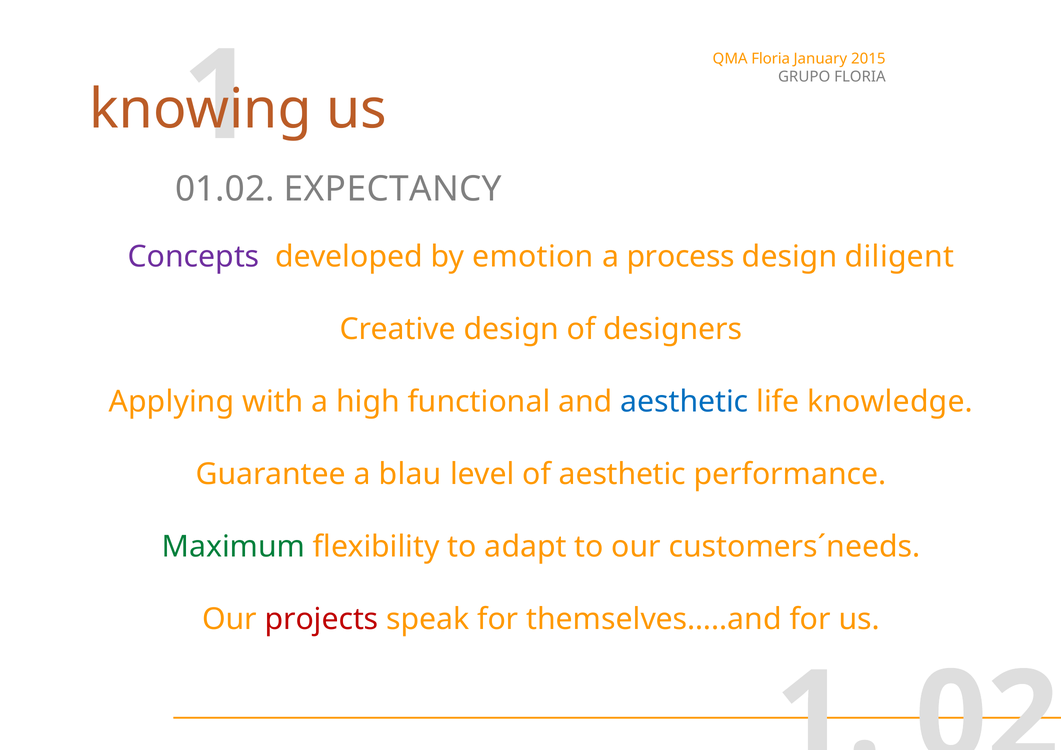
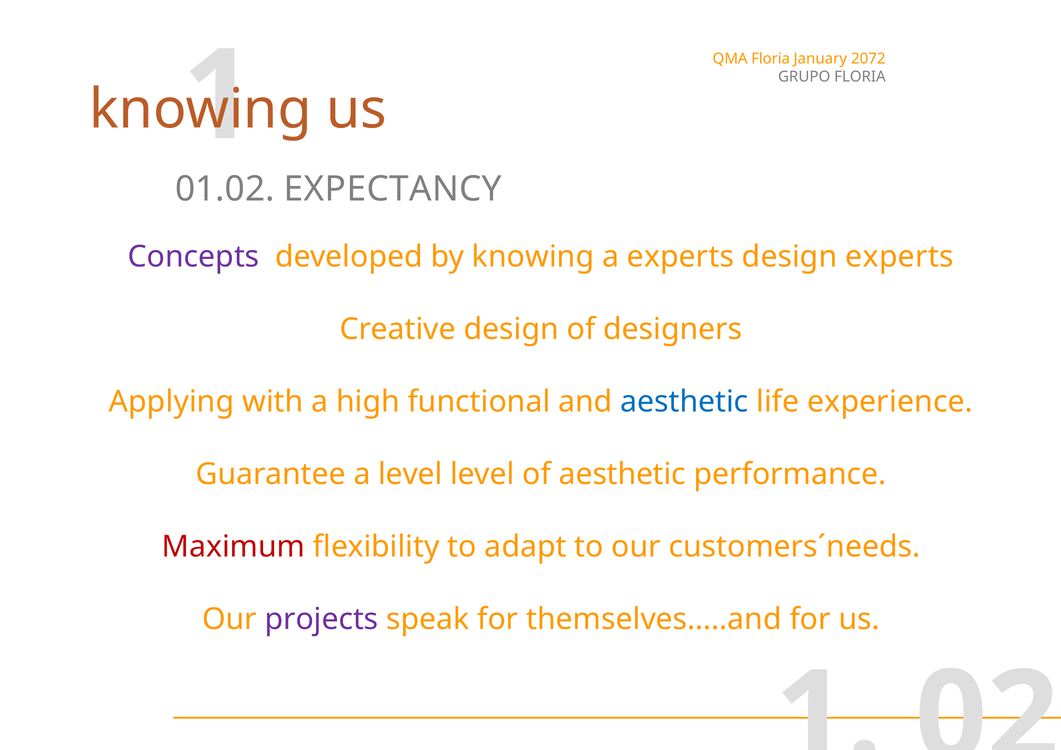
2015: 2015 -> 2072
by emotion: emotion -> knowing
a process: process -> experts
design diligent: diligent -> experts
knowledge: knowledge -> experience
a blau: blau -> level
Maximum colour: green -> red
projects colour: red -> purple
